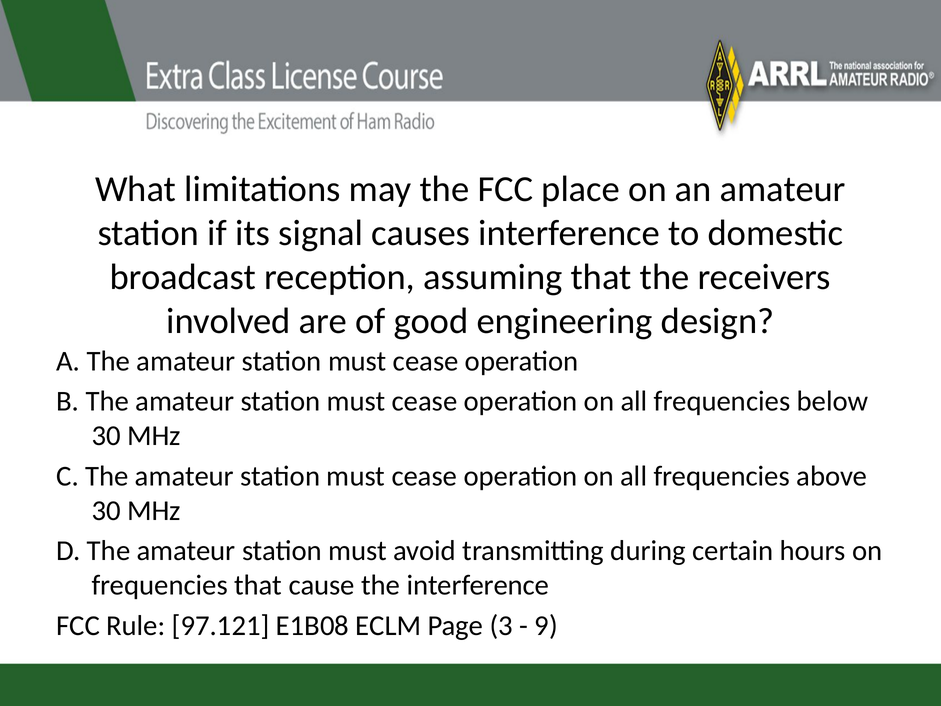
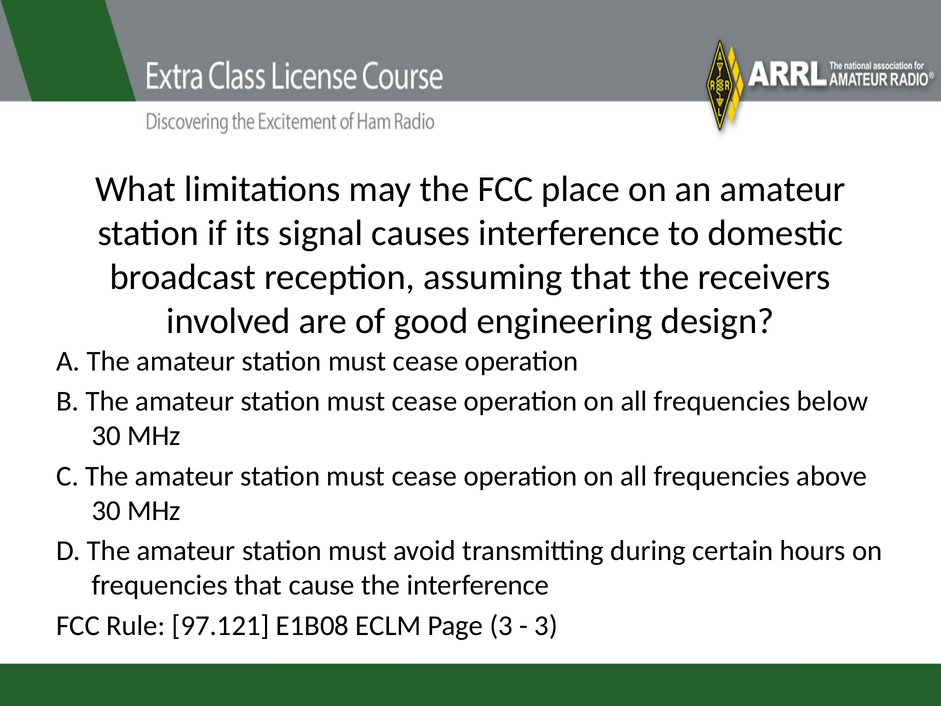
9 at (546, 626): 9 -> 3
